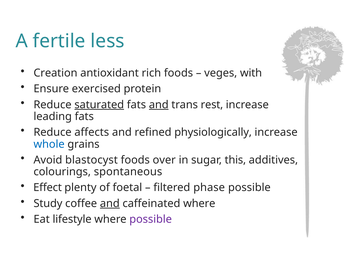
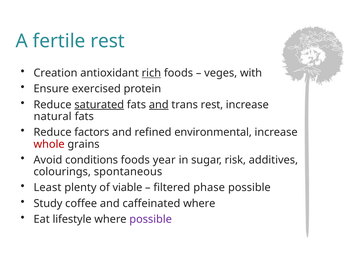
fertile less: less -> rest
rich underline: none -> present
leading: leading -> natural
affects: affects -> factors
physiologically: physiologically -> environmental
whole colour: blue -> red
blastocyst: blastocyst -> conditions
over: over -> year
this: this -> risk
Effect: Effect -> Least
foetal: foetal -> viable
and at (110, 203) underline: present -> none
